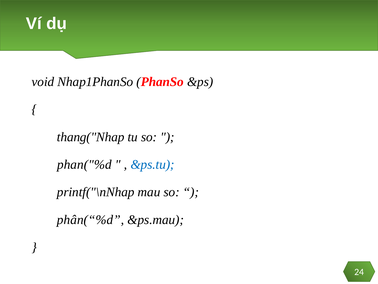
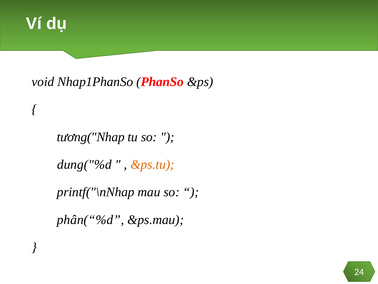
thang("Nhap: thang("Nhap -> tương("Nhap
phan("%d: phan("%d -> dung("%d
&ps.tu colour: blue -> orange
